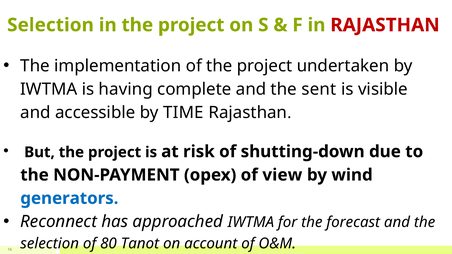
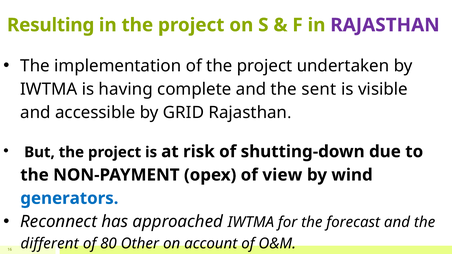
Selection at (50, 25): Selection -> Resulting
RAJASTHAN at (385, 25) colour: red -> purple
TIME: TIME -> GRID
selection at (50, 244): selection -> different
Tanot: Tanot -> Other
